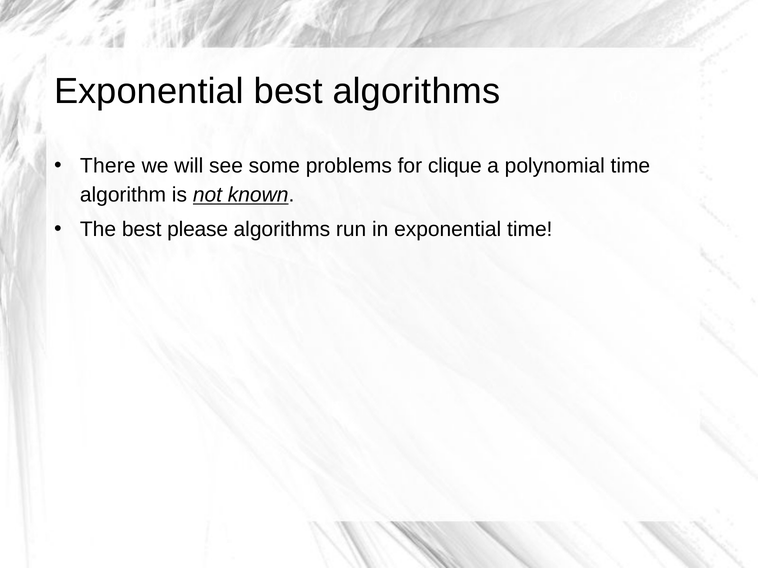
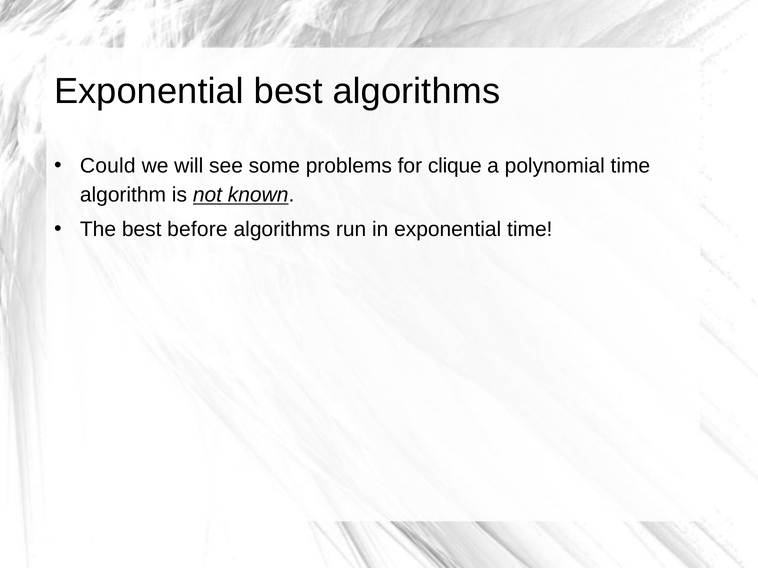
There: There -> Could
please: please -> before
